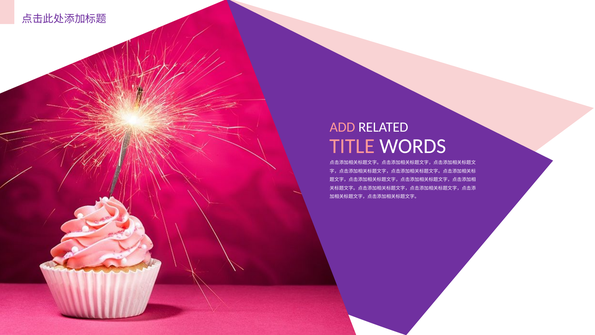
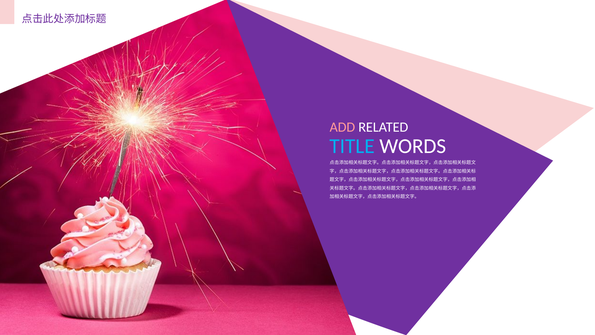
TITLE colour: pink -> light blue
